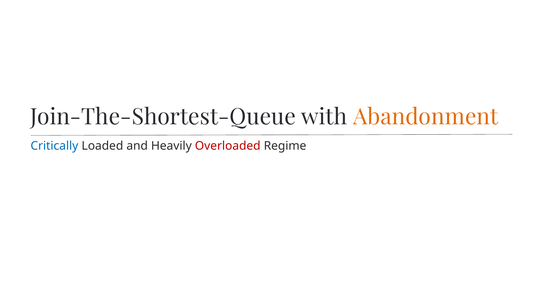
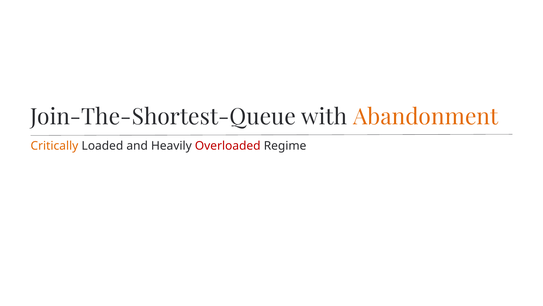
Critically colour: blue -> orange
